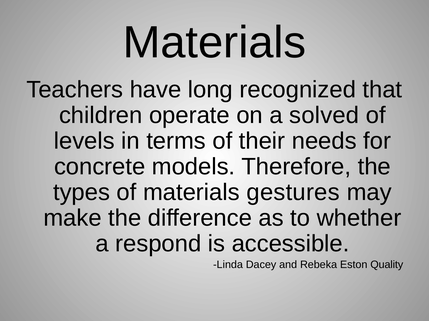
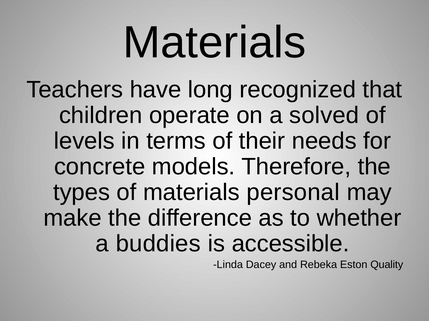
gestures: gestures -> personal
respond: respond -> buddies
